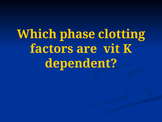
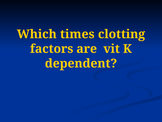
phase: phase -> times
